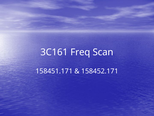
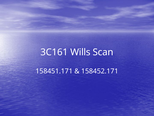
Freq: Freq -> Wills
